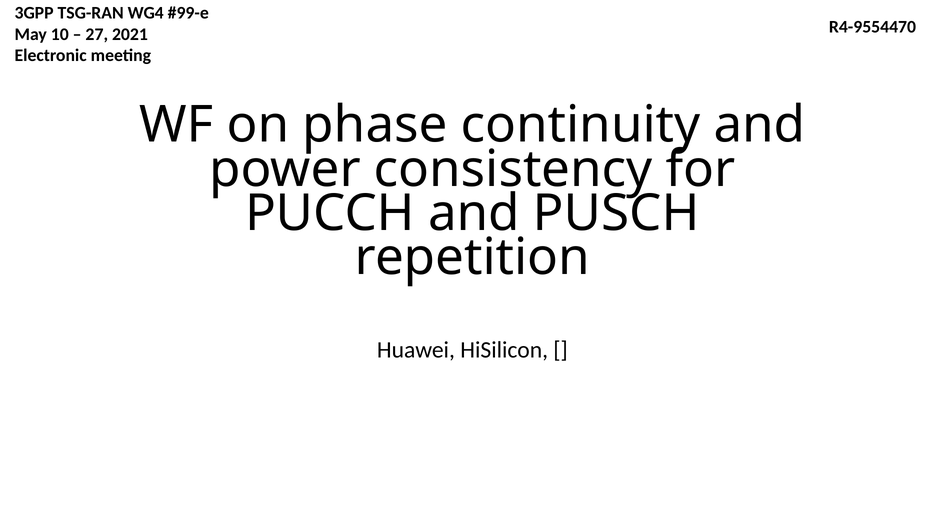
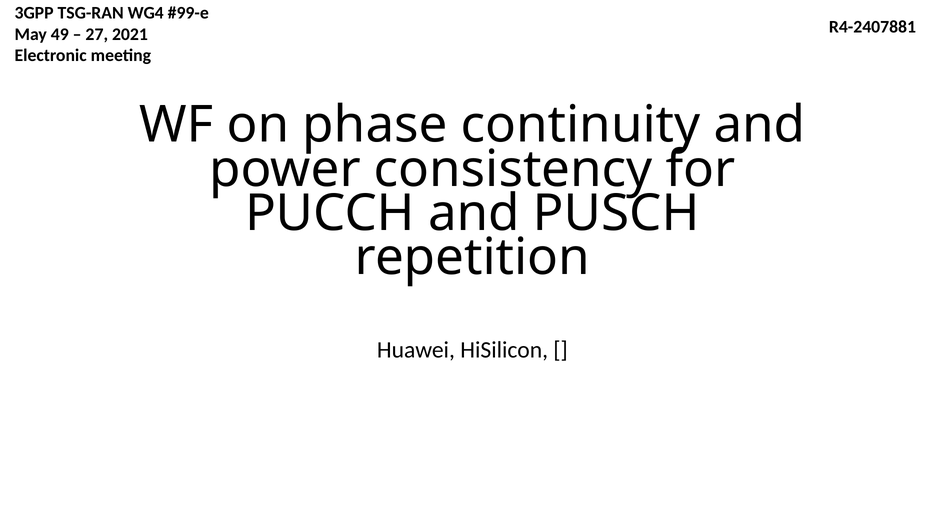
R4-9554470: R4-9554470 -> R4-2407881
10: 10 -> 49
